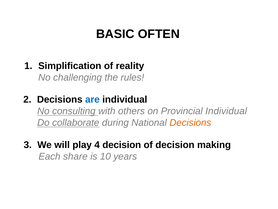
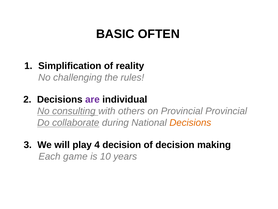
are colour: blue -> purple
Provincial Individual: Individual -> Provincial
share: share -> game
